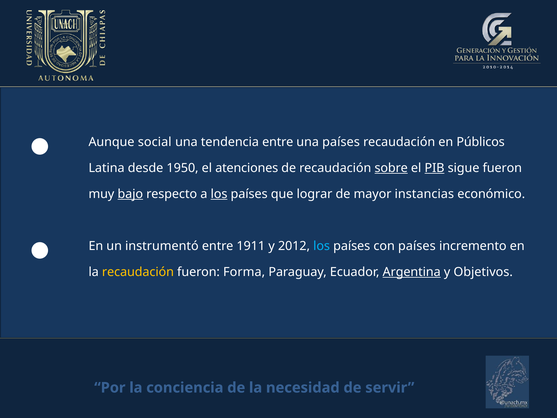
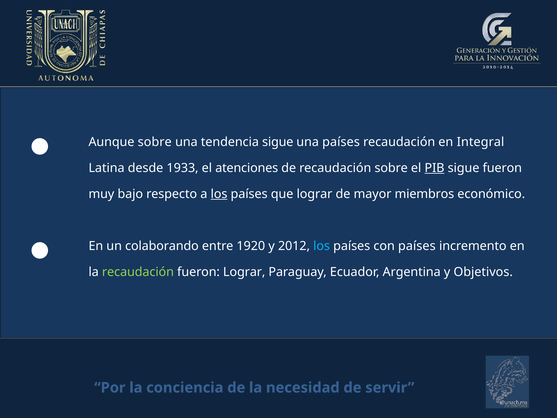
Aunque social: social -> sobre
tendencia entre: entre -> sigue
Públicos: Públicos -> Integral
1950: 1950 -> 1933
sobre at (391, 168) underline: present -> none
bajo underline: present -> none
instancias: instancias -> miembros
instrumentó: instrumentó -> colaborando
1911: 1911 -> 1920
recaudación at (138, 272) colour: yellow -> light green
fueron Forma: Forma -> Lograr
Argentina underline: present -> none
